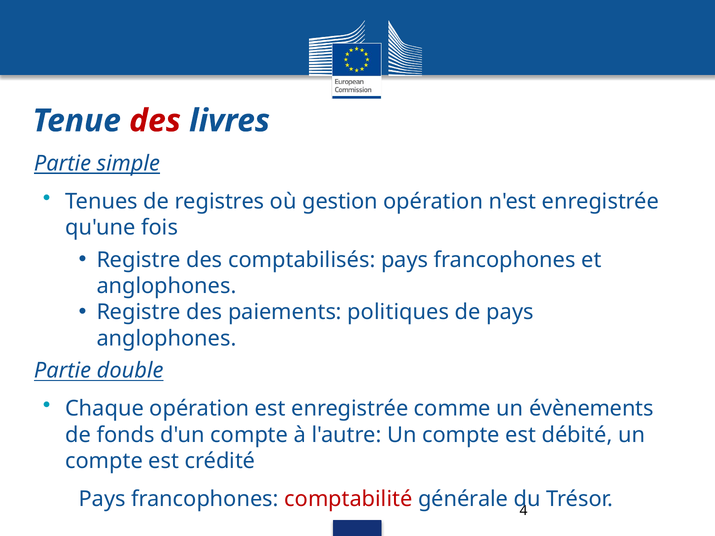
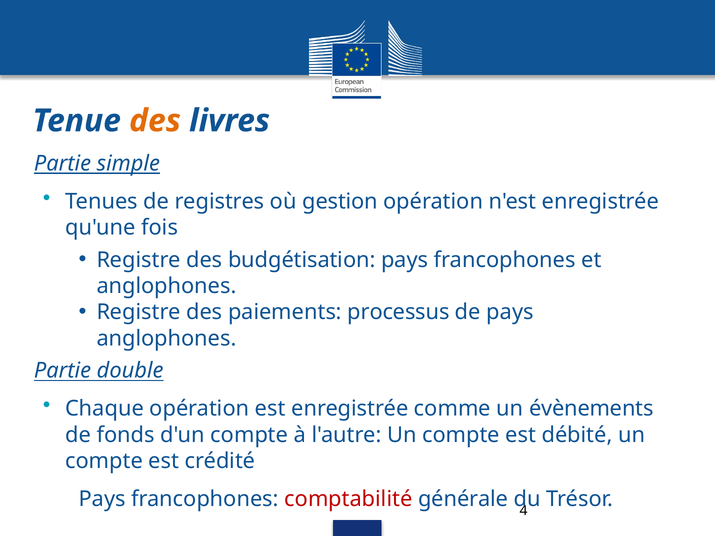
des at (155, 121) colour: red -> orange
comptabilisés: comptabilisés -> budgétisation
politiques: politiques -> processus
